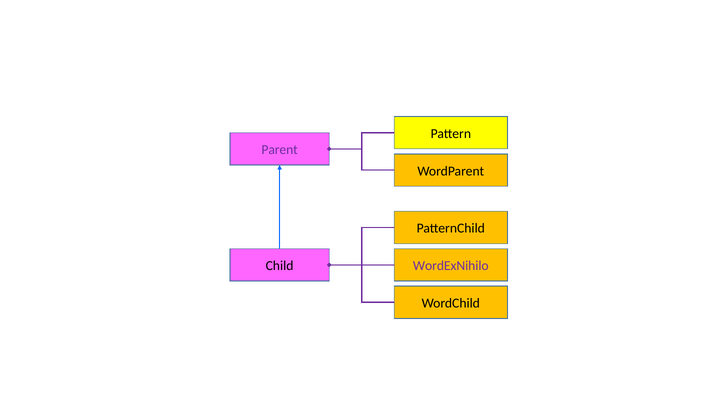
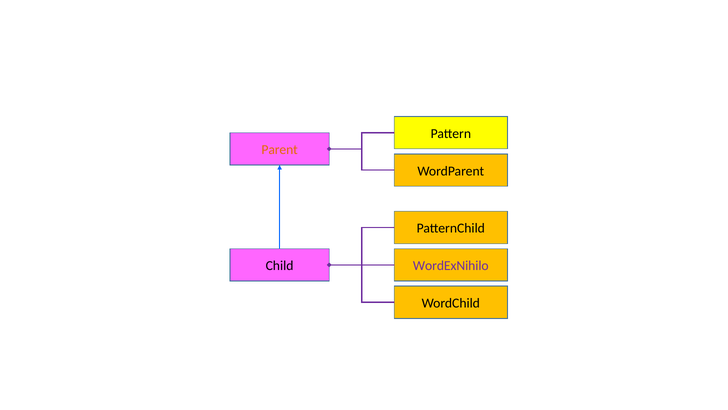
Parent colour: purple -> orange
